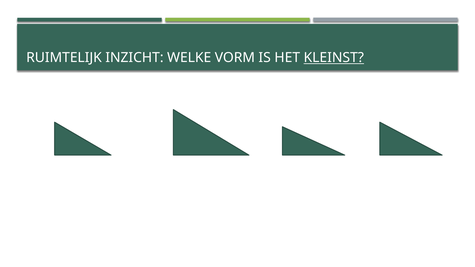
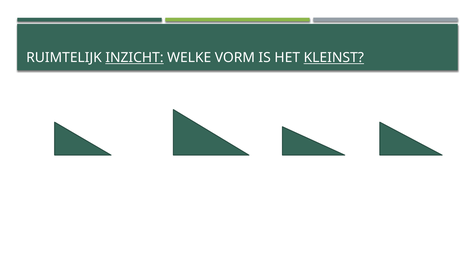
INZICHT underline: none -> present
